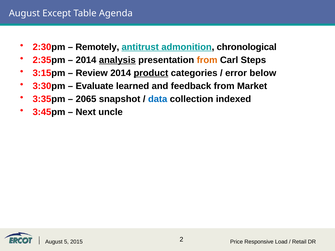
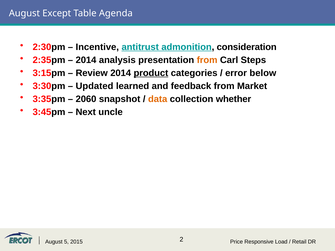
Remotely: Remotely -> Incentive
chronological: chronological -> consideration
analysis underline: present -> none
Evaluate: Evaluate -> Updated
2065: 2065 -> 2060
data colour: blue -> orange
indexed: indexed -> whether
